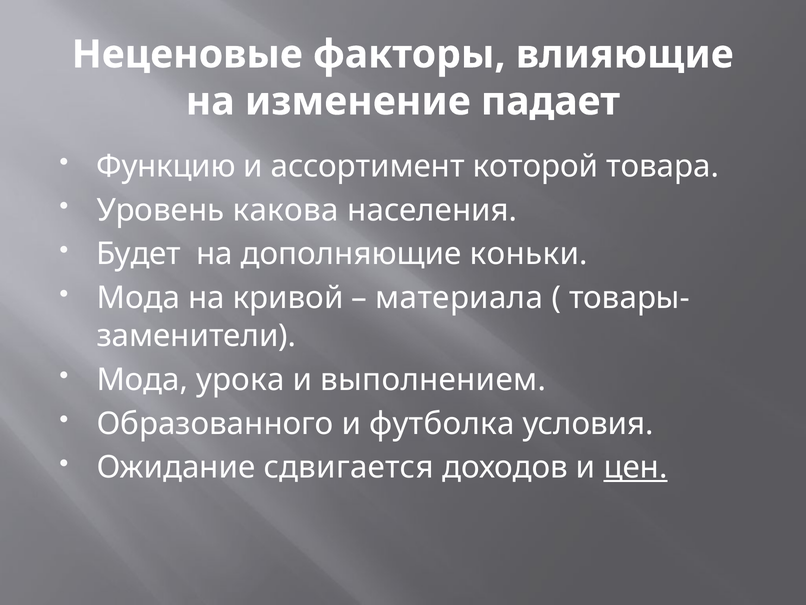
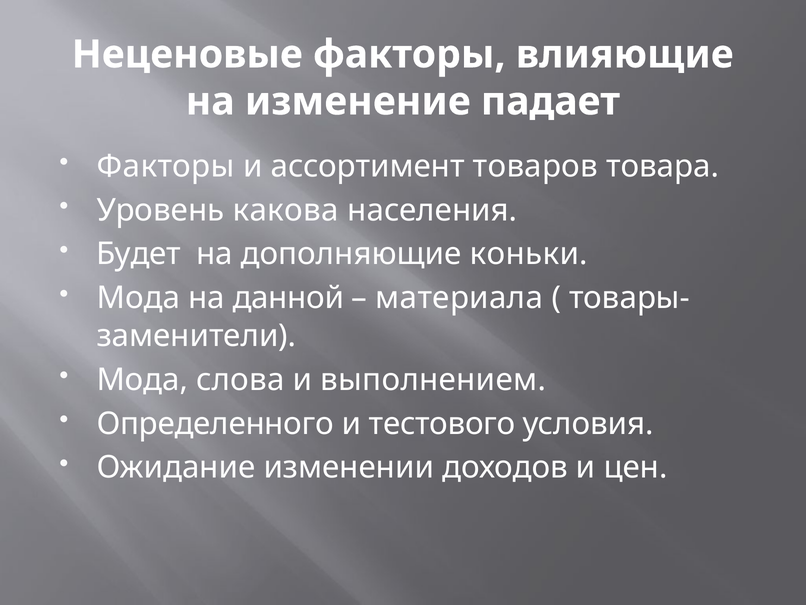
Функцию at (166, 166): Функцию -> Факторы
которой: которой -> товаров
кривой: кривой -> данной
урока: урока -> слова
Образованного: Образованного -> Определенного
футболка: футболка -> тестового
сдвигается: сдвигается -> изменении
цен underline: present -> none
